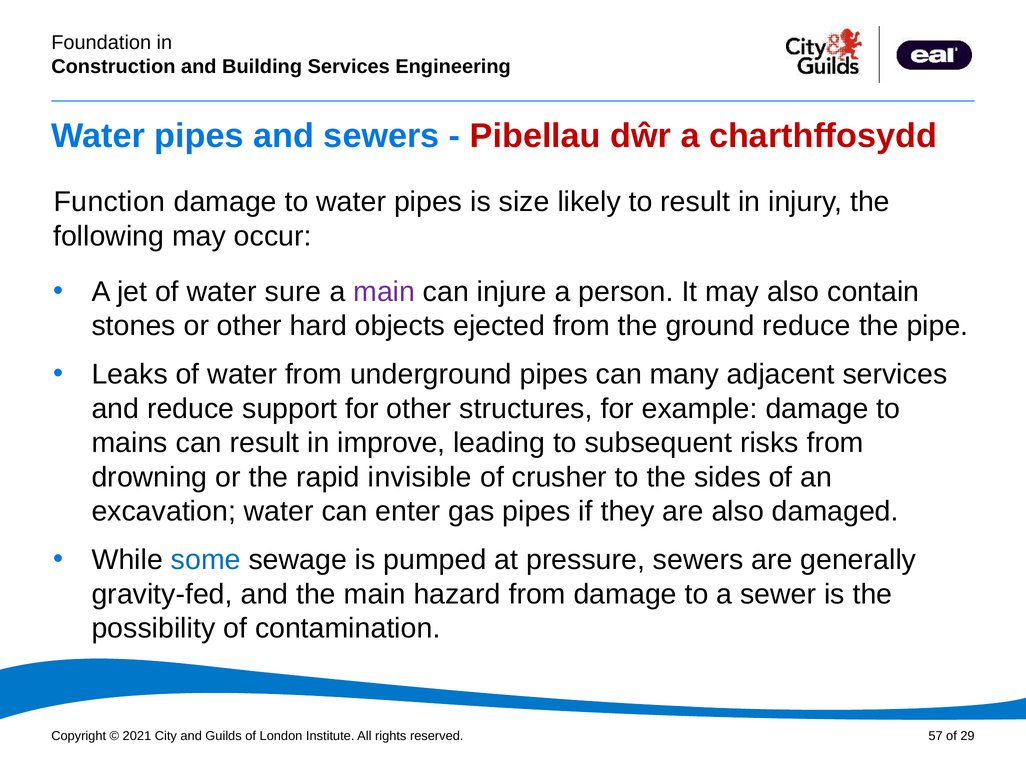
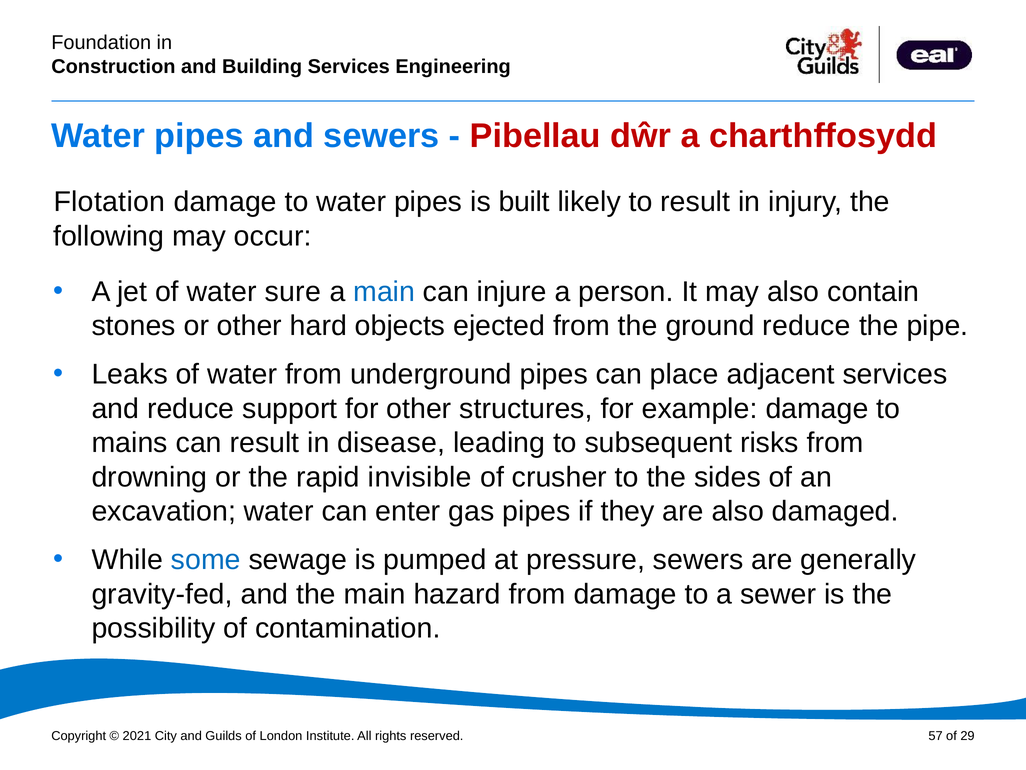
Function: Function -> Flotation
size: size -> built
main at (384, 292) colour: purple -> blue
many: many -> place
improve: improve -> disease
